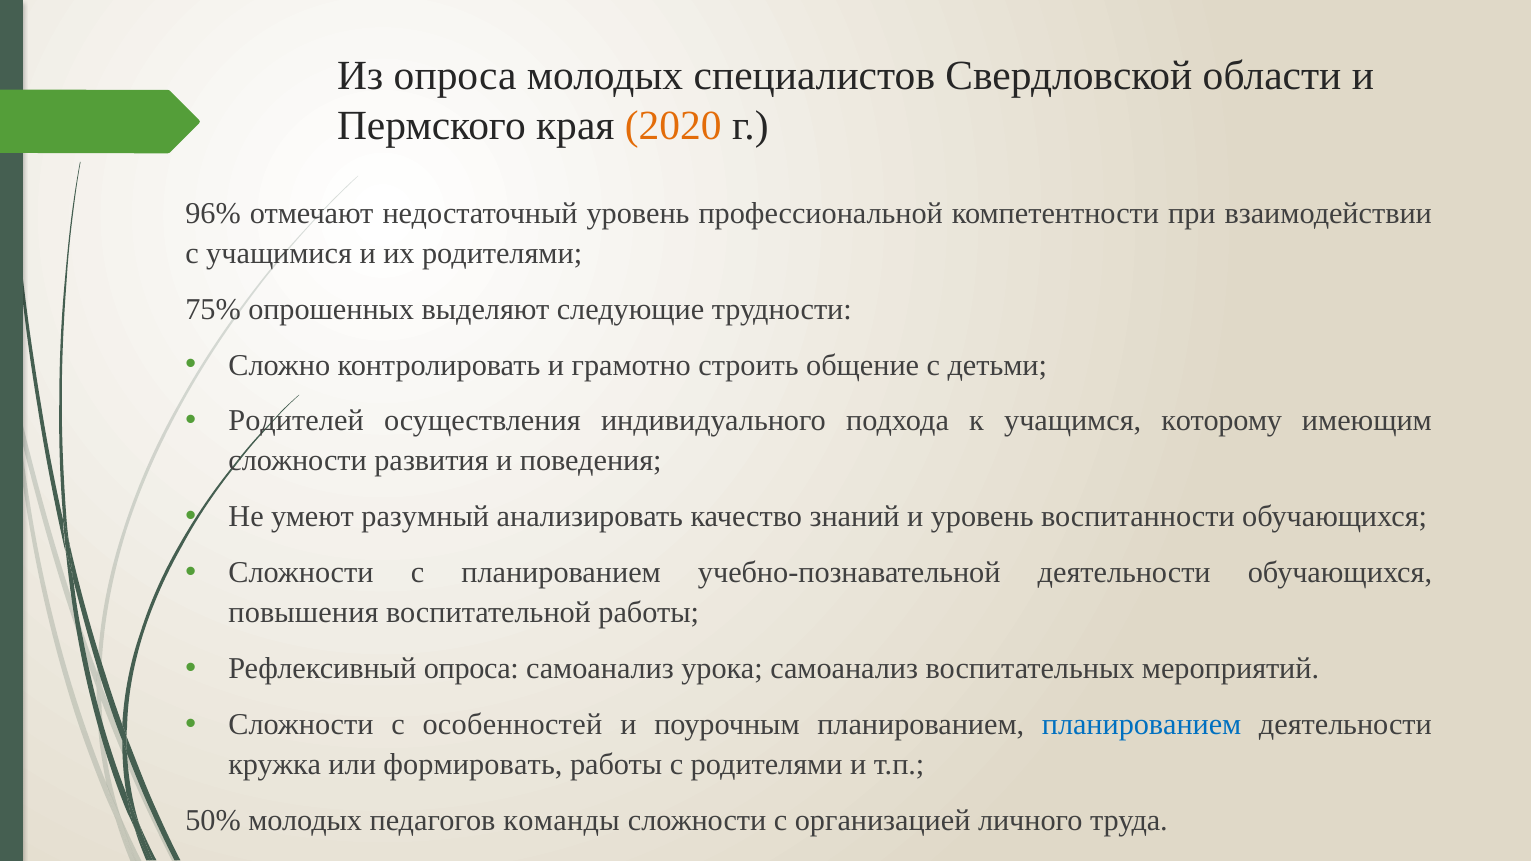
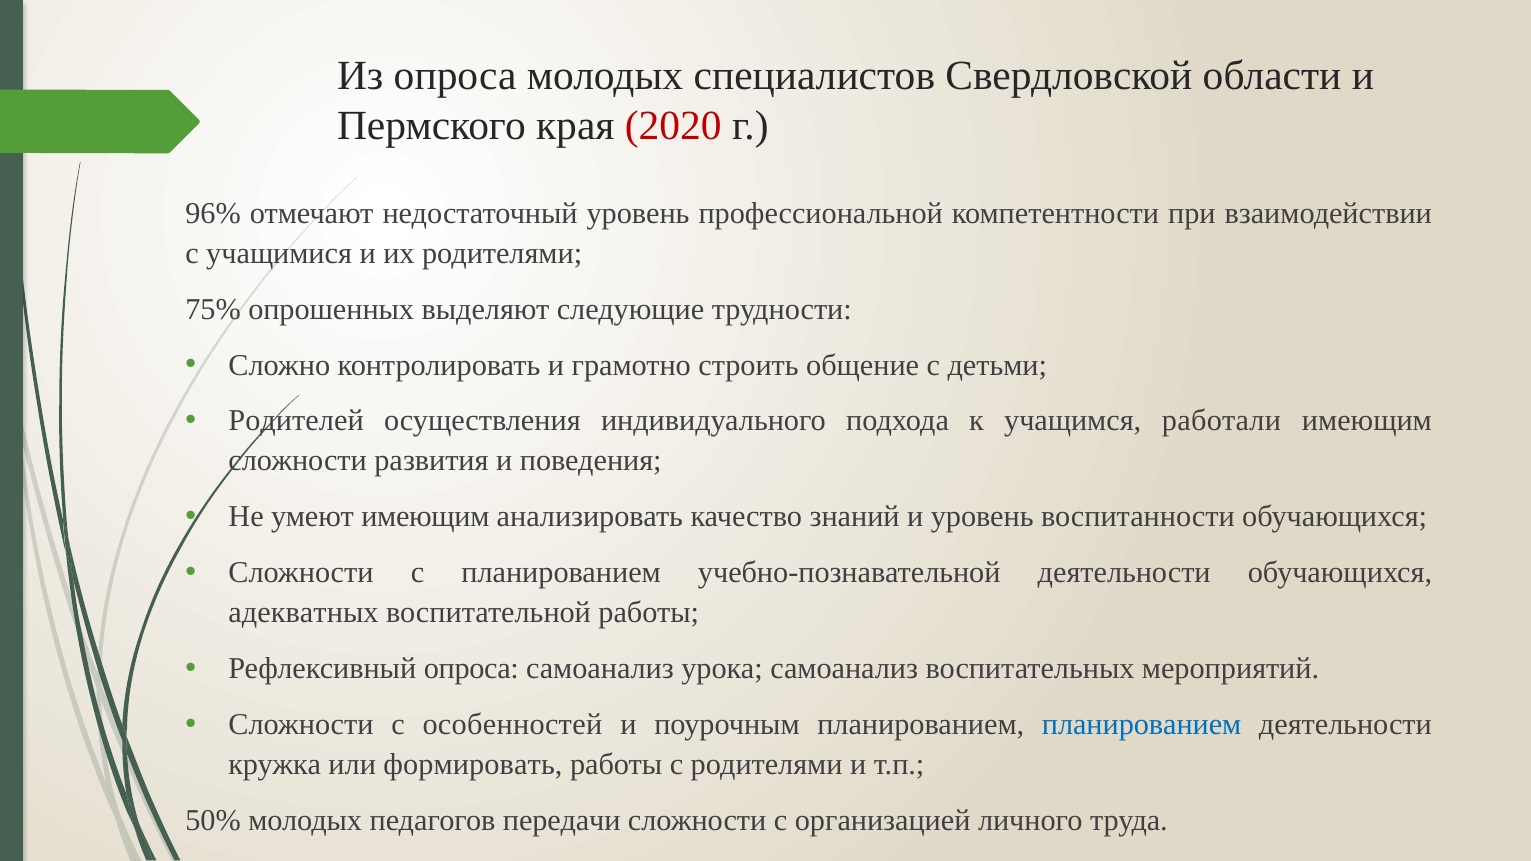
2020 colour: orange -> red
которому: которому -> работали
умеют разумный: разумный -> имеющим
повышения: повышения -> адекватных
команды: команды -> передачи
